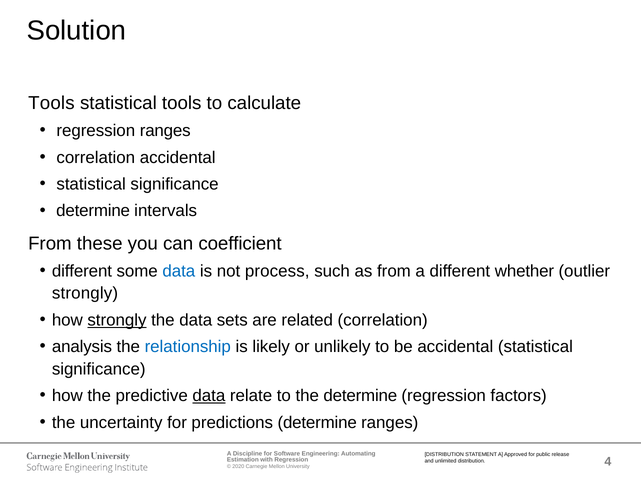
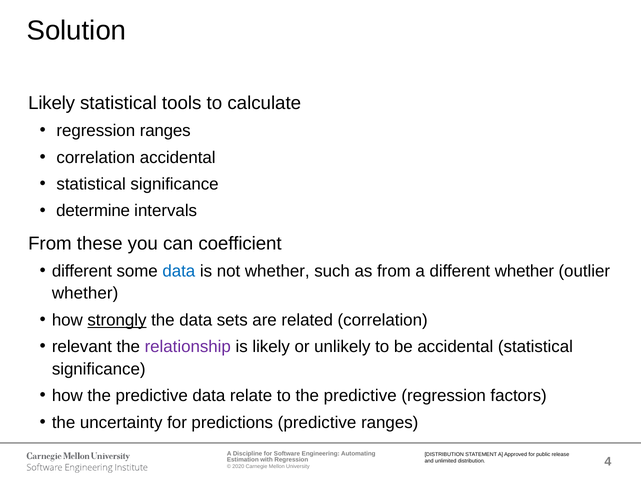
Tools at (51, 103): Tools -> Likely
not process: process -> whether
strongly at (85, 294): strongly -> whether
analysis: analysis -> relevant
relationship colour: blue -> purple
data at (209, 396) underline: present -> none
to the determine: determine -> predictive
predictions determine: determine -> predictive
